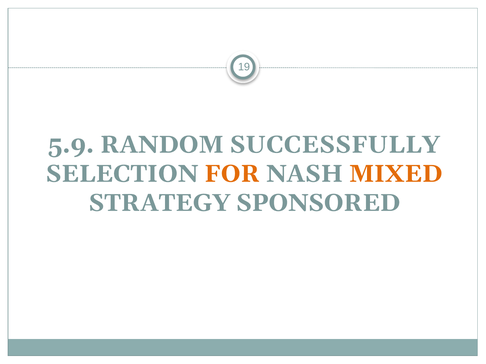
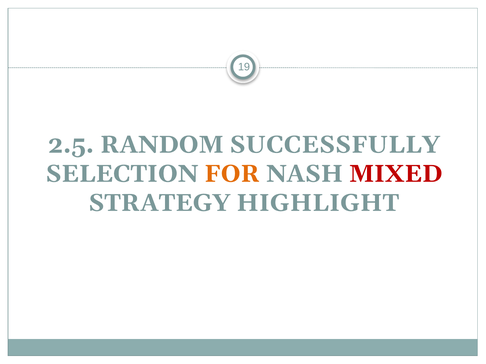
5.9: 5.9 -> 2.5
MIXED colour: orange -> red
SPONSORED: SPONSORED -> HIGHLIGHT
